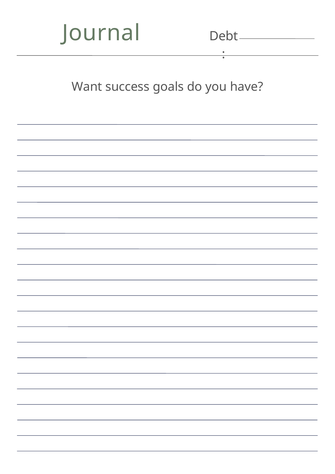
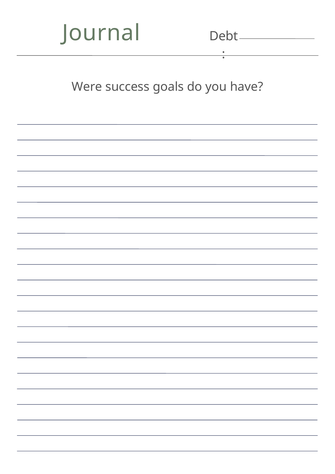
Want: Want -> Were
